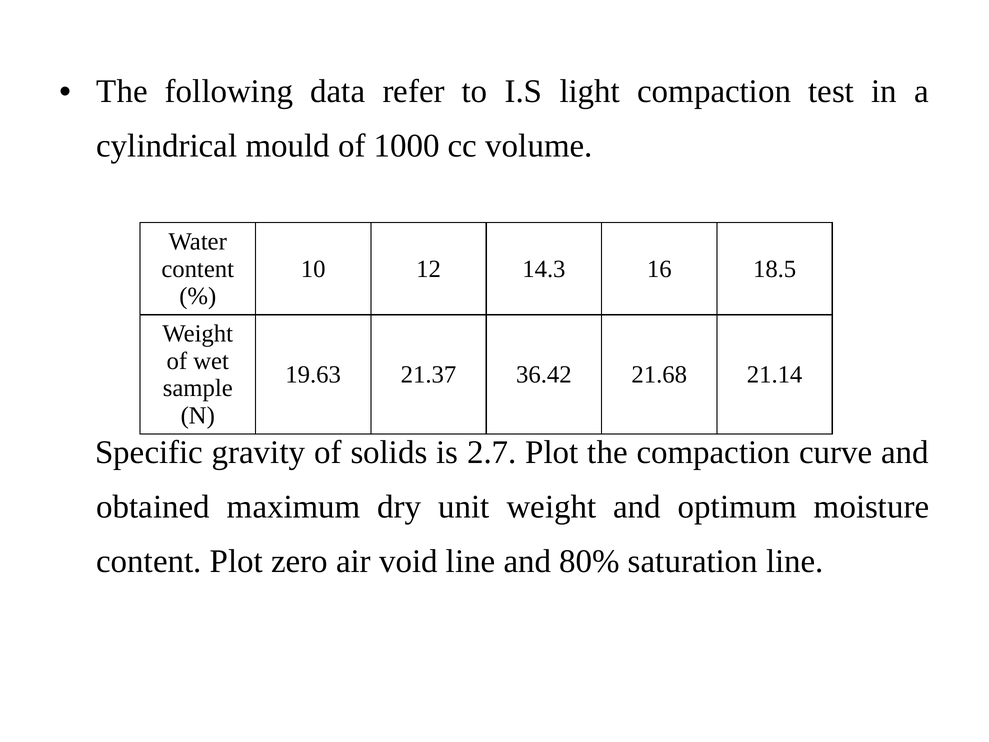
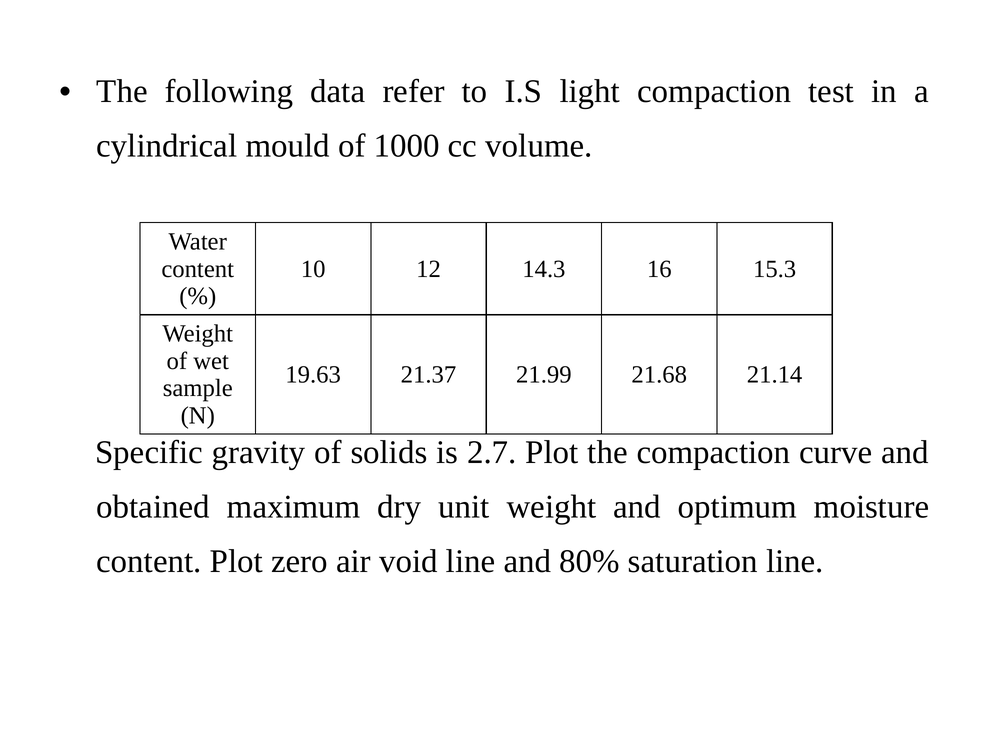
18.5: 18.5 -> 15.3
36.42: 36.42 -> 21.99
